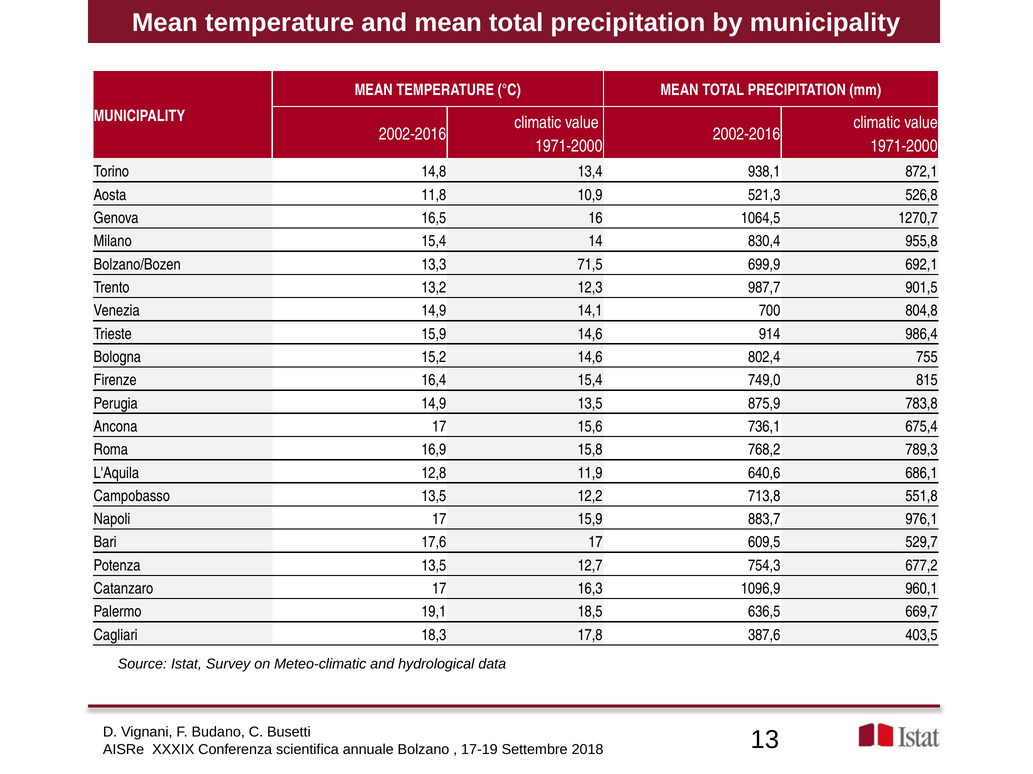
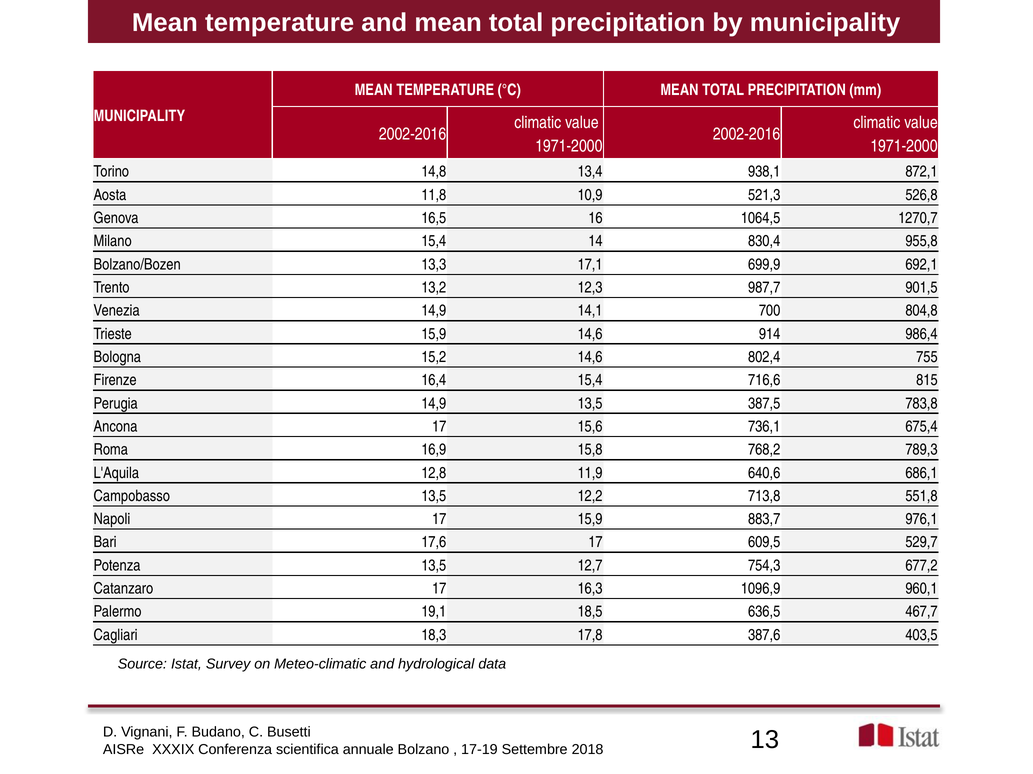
71,5: 71,5 -> 17,1
749,0: 749,0 -> 716,6
875,9: 875,9 -> 387,5
669,7: 669,7 -> 467,7
